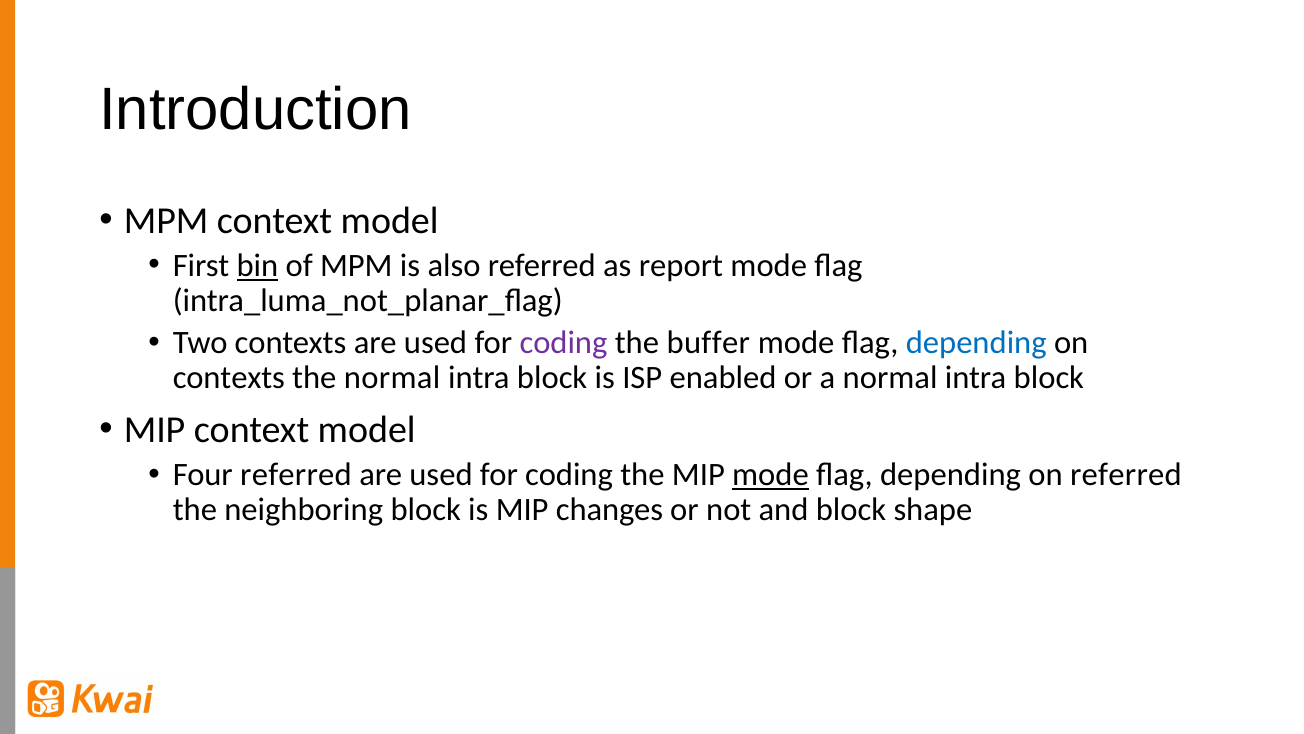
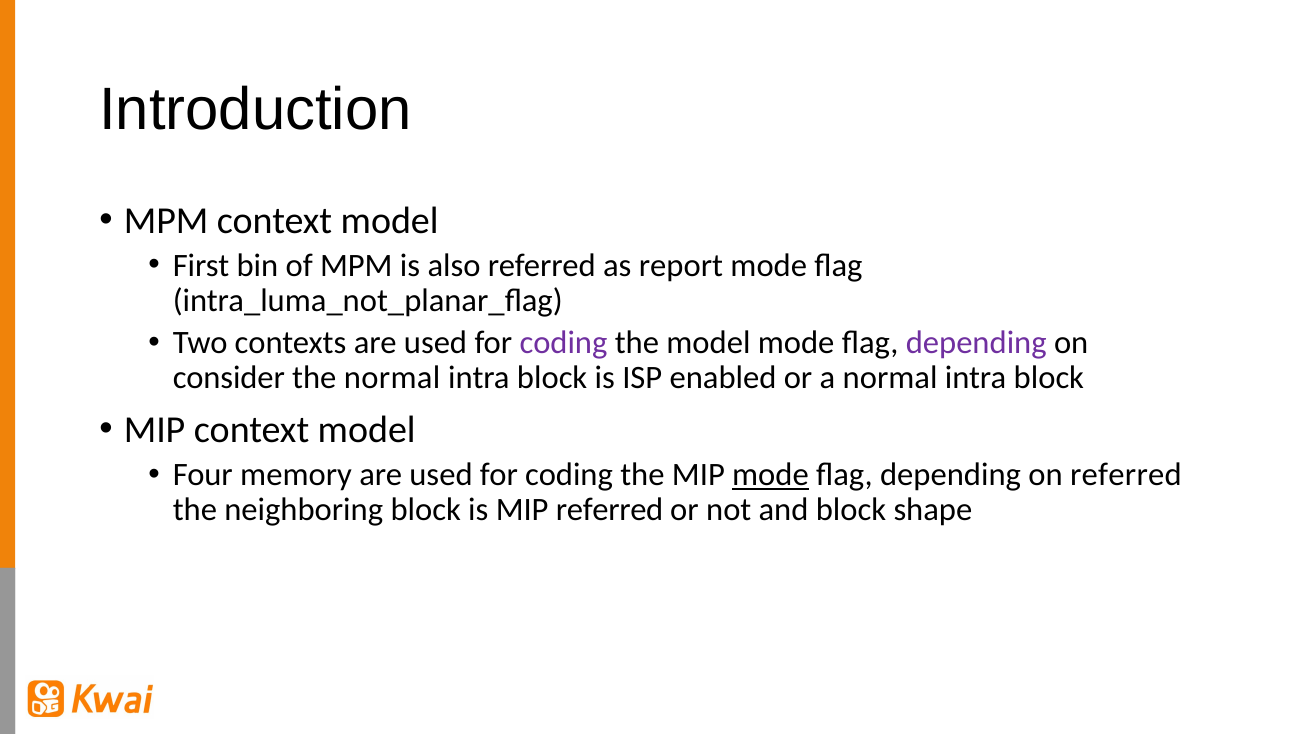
bin underline: present -> none
the buffer: buffer -> model
depending at (976, 343) colour: blue -> purple
contexts at (229, 378): contexts -> consider
Four referred: referred -> memory
MIP changes: changes -> referred
